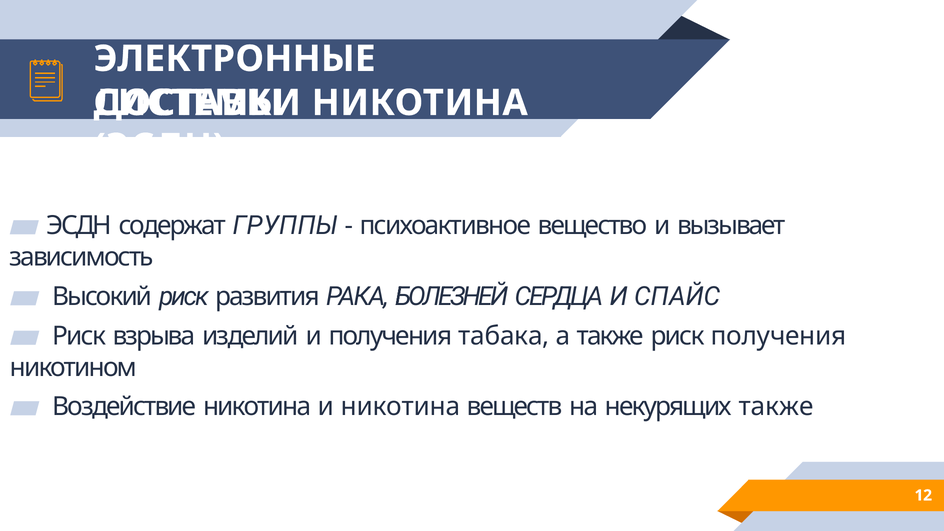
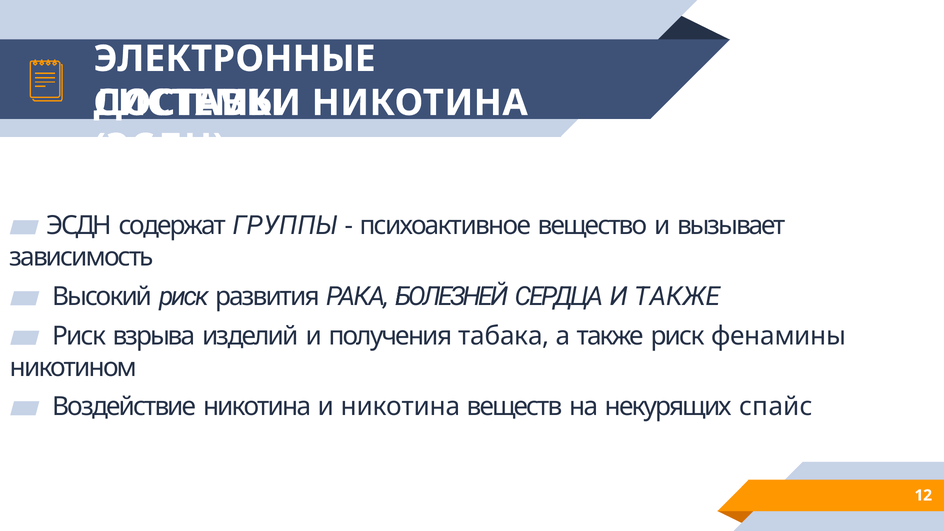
И СПАЙС: СПАЙС -> ТАКЖЕ
риск получения: получения -> фенамины
некурящих также: также -> спайс
